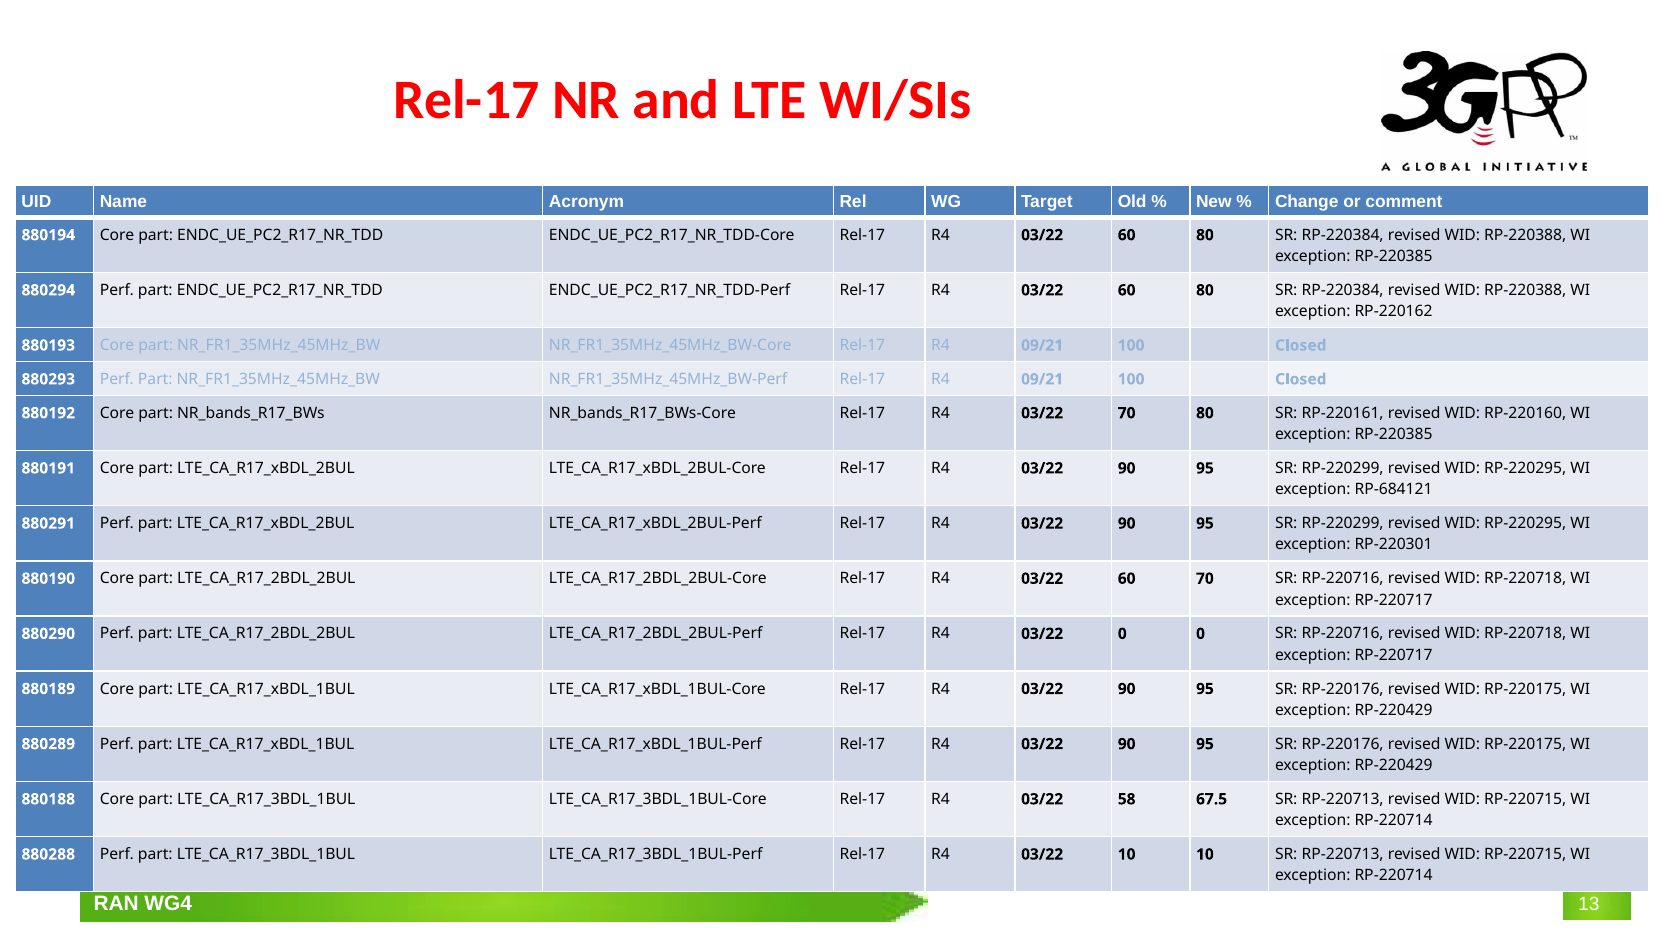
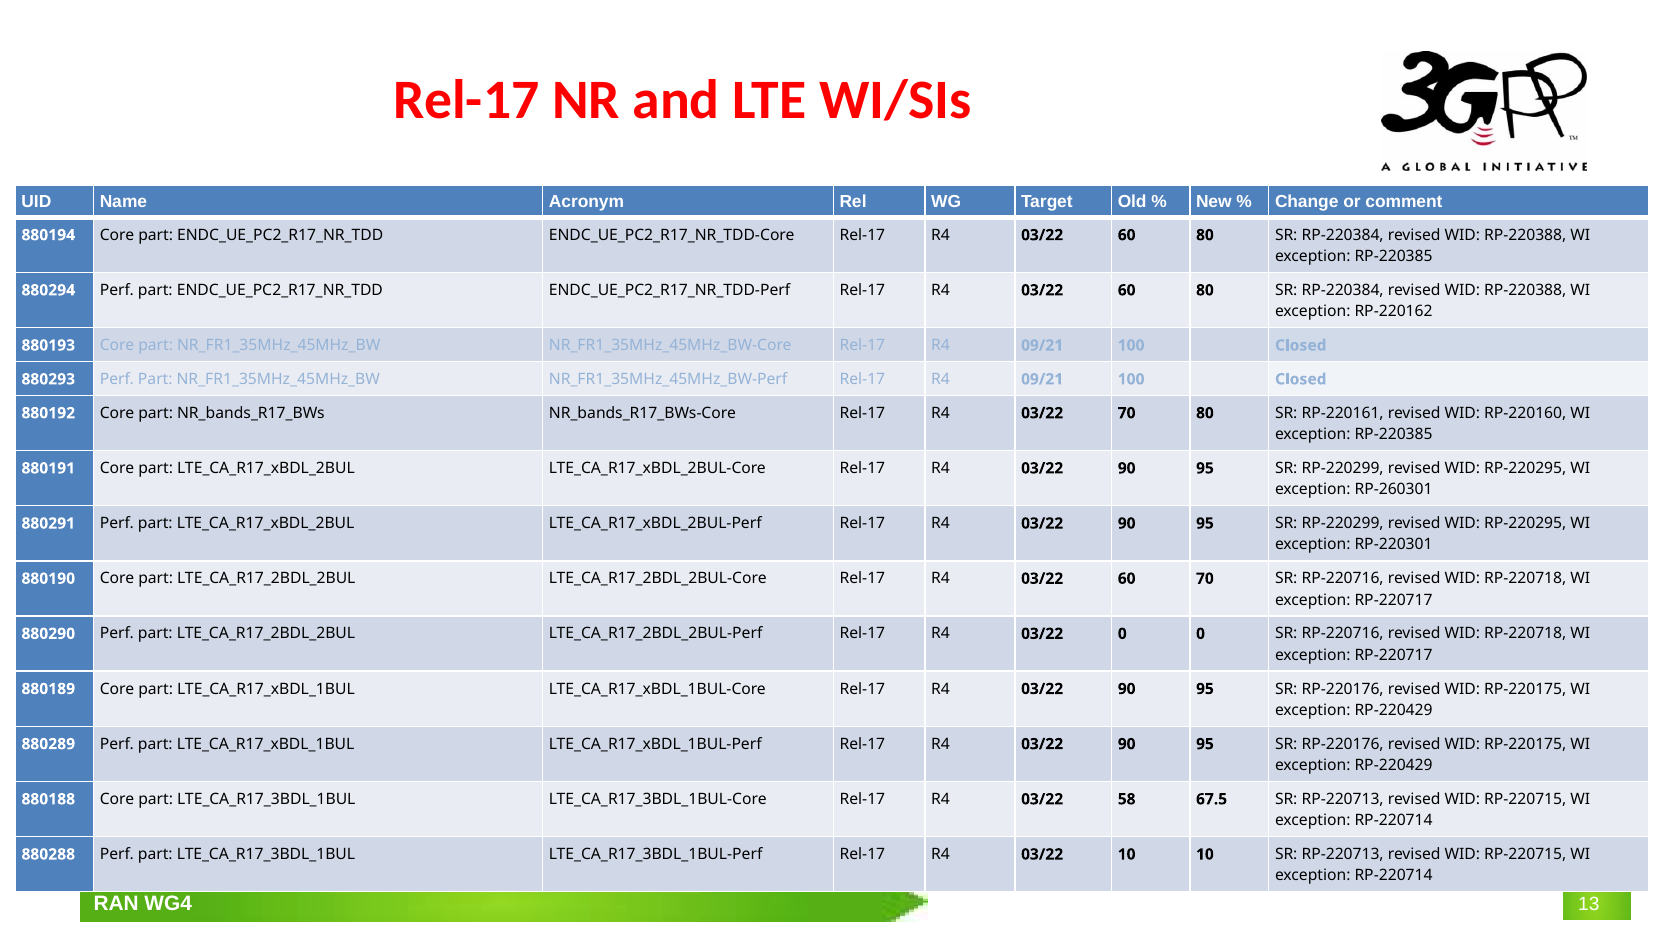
RP-684121: RP-684121 -> RP-260301
